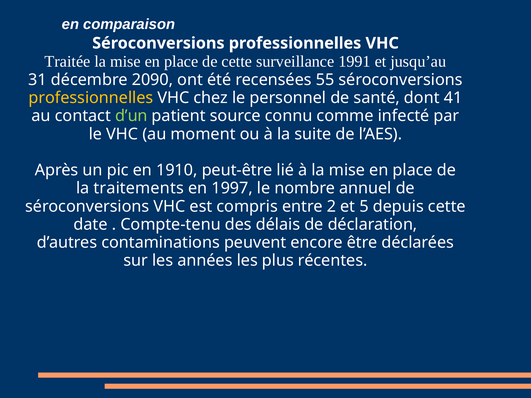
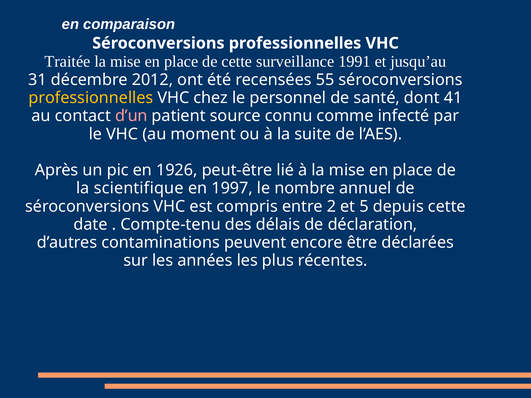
2090: 2090 -> 2012
d’un colour: light green -> pink
1910: 1910 -> 1926
traitements: traitements -> scientifique
